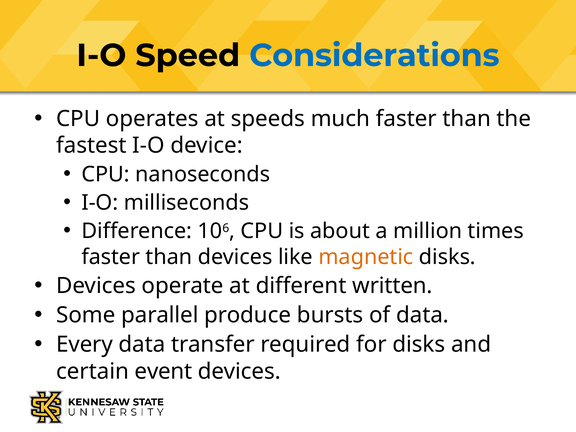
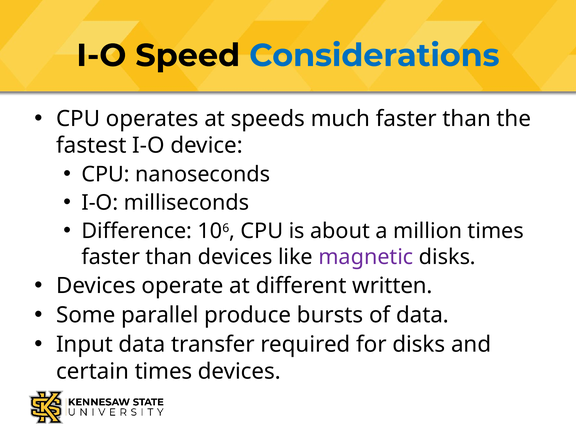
magnetic colour: orange -> purple
Every: Every -> Input
certain event: event -> times
